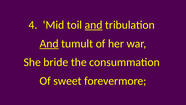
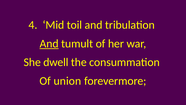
and at (94, 25) underline: present -> none
bride: bride -> dwell
sweet: sweet -> union
